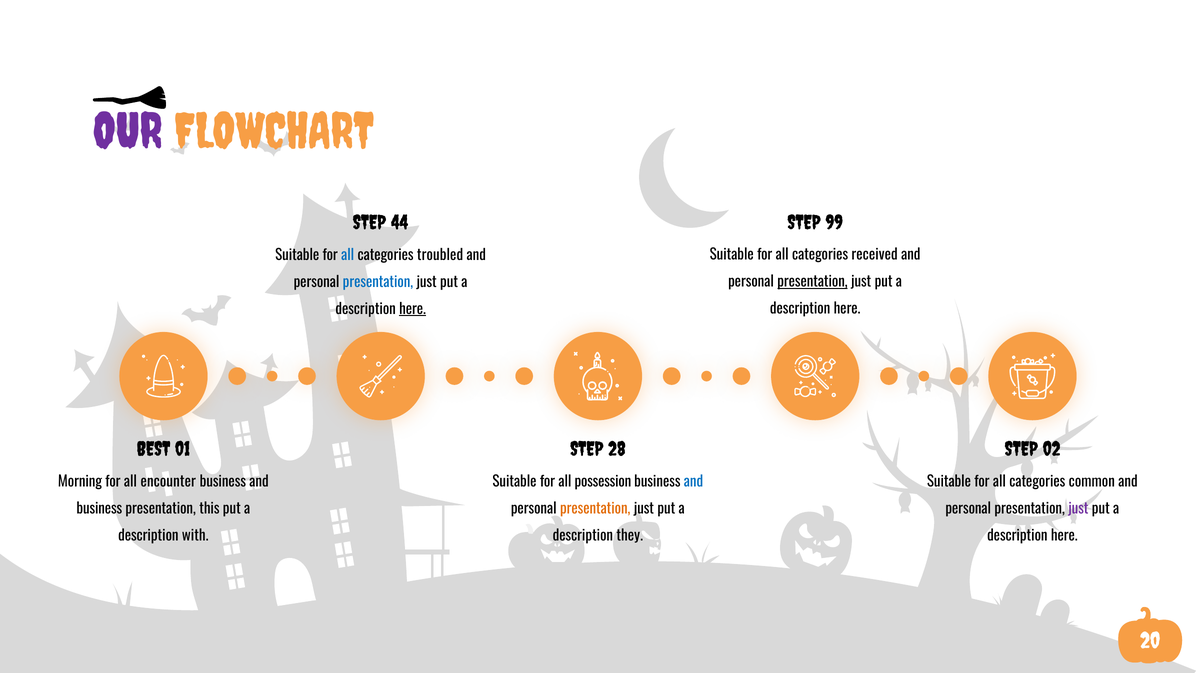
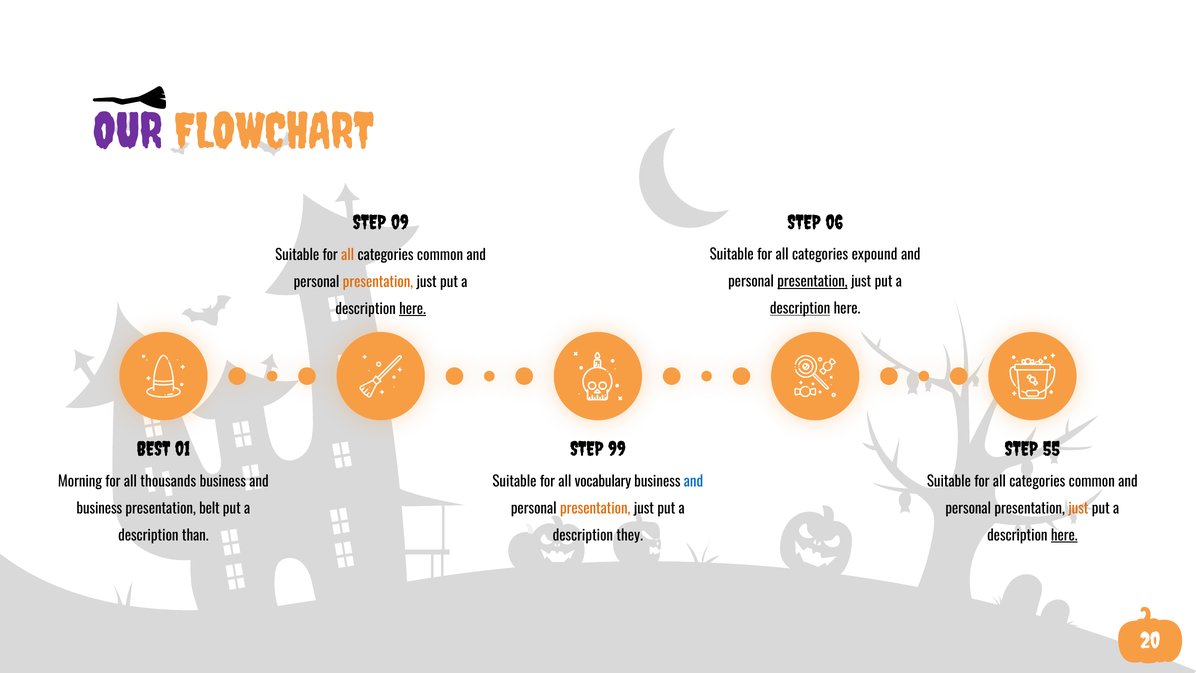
99: 99 -> 06
44: 44 -> 09
received: received -> expound
all at (348, 255) colour: blue -> orange
troubled at (440, 255): troubled -> common
presentation at (378, 282) colour: blue -> orange
description at (800, 309) underline: none -> present
28: 28 -> 99
02: 02 -> 55
encounter: encounter -> thousands
possession: possession -> vocabulary
this: this -> belt
just at (1078, 509) colour: purple -> orange
with: with -> than
here at (1064, 535) underline: none -> present
